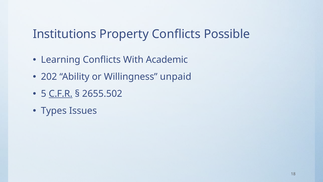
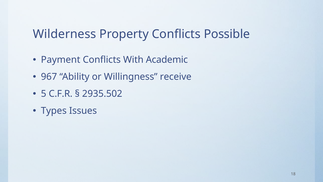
Institutions: Institutions -> Wilderness
Learning: Learning -> Payment
202: 202 -> 967
unpaid: unpaid -> receive
C.F.R underline: present -> none
2655.502: 2655.502 -> 2935.502
